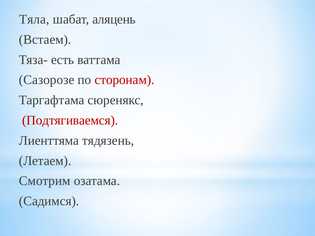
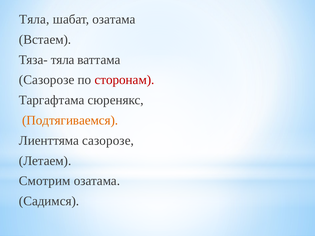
шабат аляцень: аляцень -> озатама
Тяза- есть: есть -> тяла
Подтягиваемся colour: red -> orange
Лиенттяма тядязень: тядязень -> сазорозе
